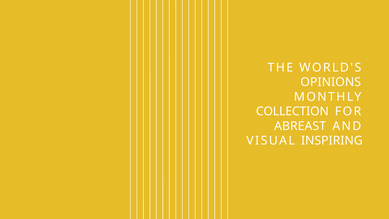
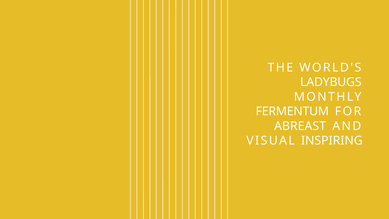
OPINIONS: OPINIONS -> LADYBUGS
COLLECTION: COLLECTION -> FERMENTUM
